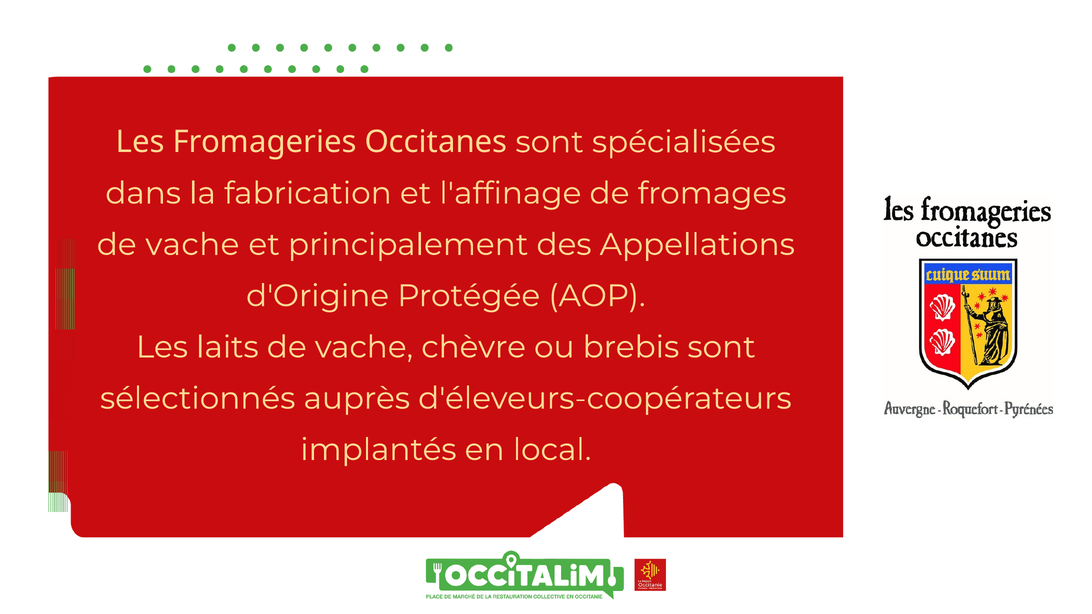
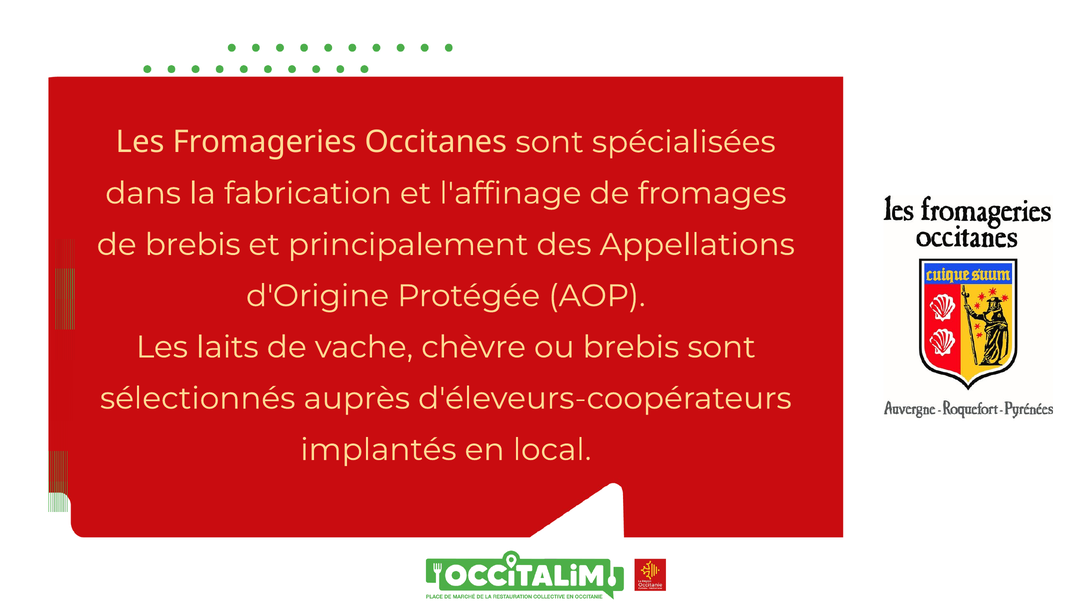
vache at (192, 245): vache -> brebis
